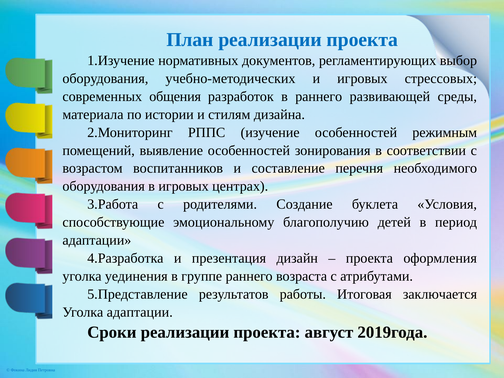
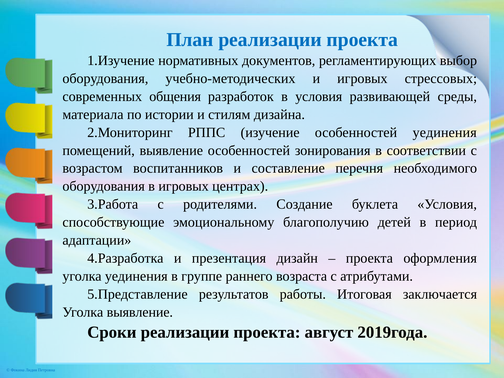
в раннего: раннего -> условия
особенностей режимным: режимным -> уединения
Уголка адаптации: адаптации -> выявление
